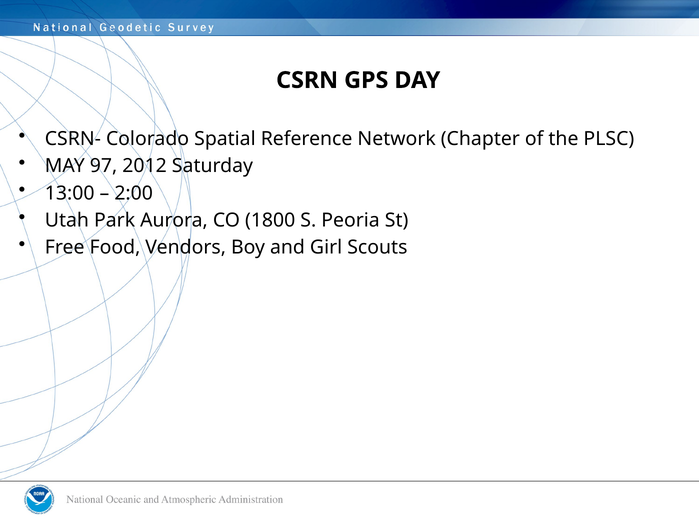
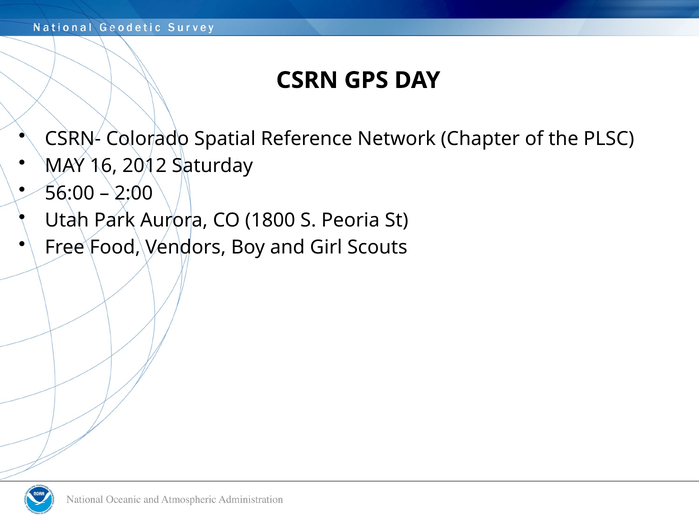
97: 97 -> 16
13:00: 13:00 -> 56:00
